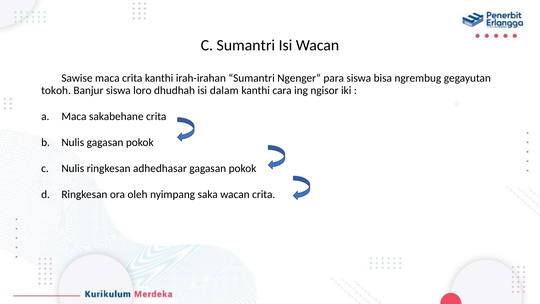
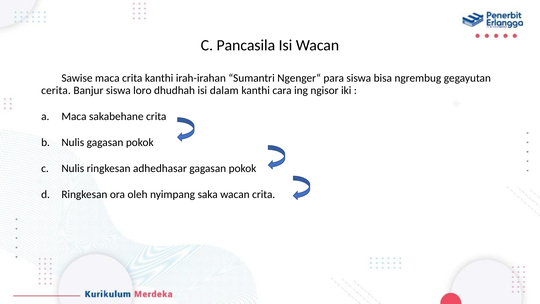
C Sumantri: Sumantri -> Pancasila
tokoh: tokoh -> cerita
